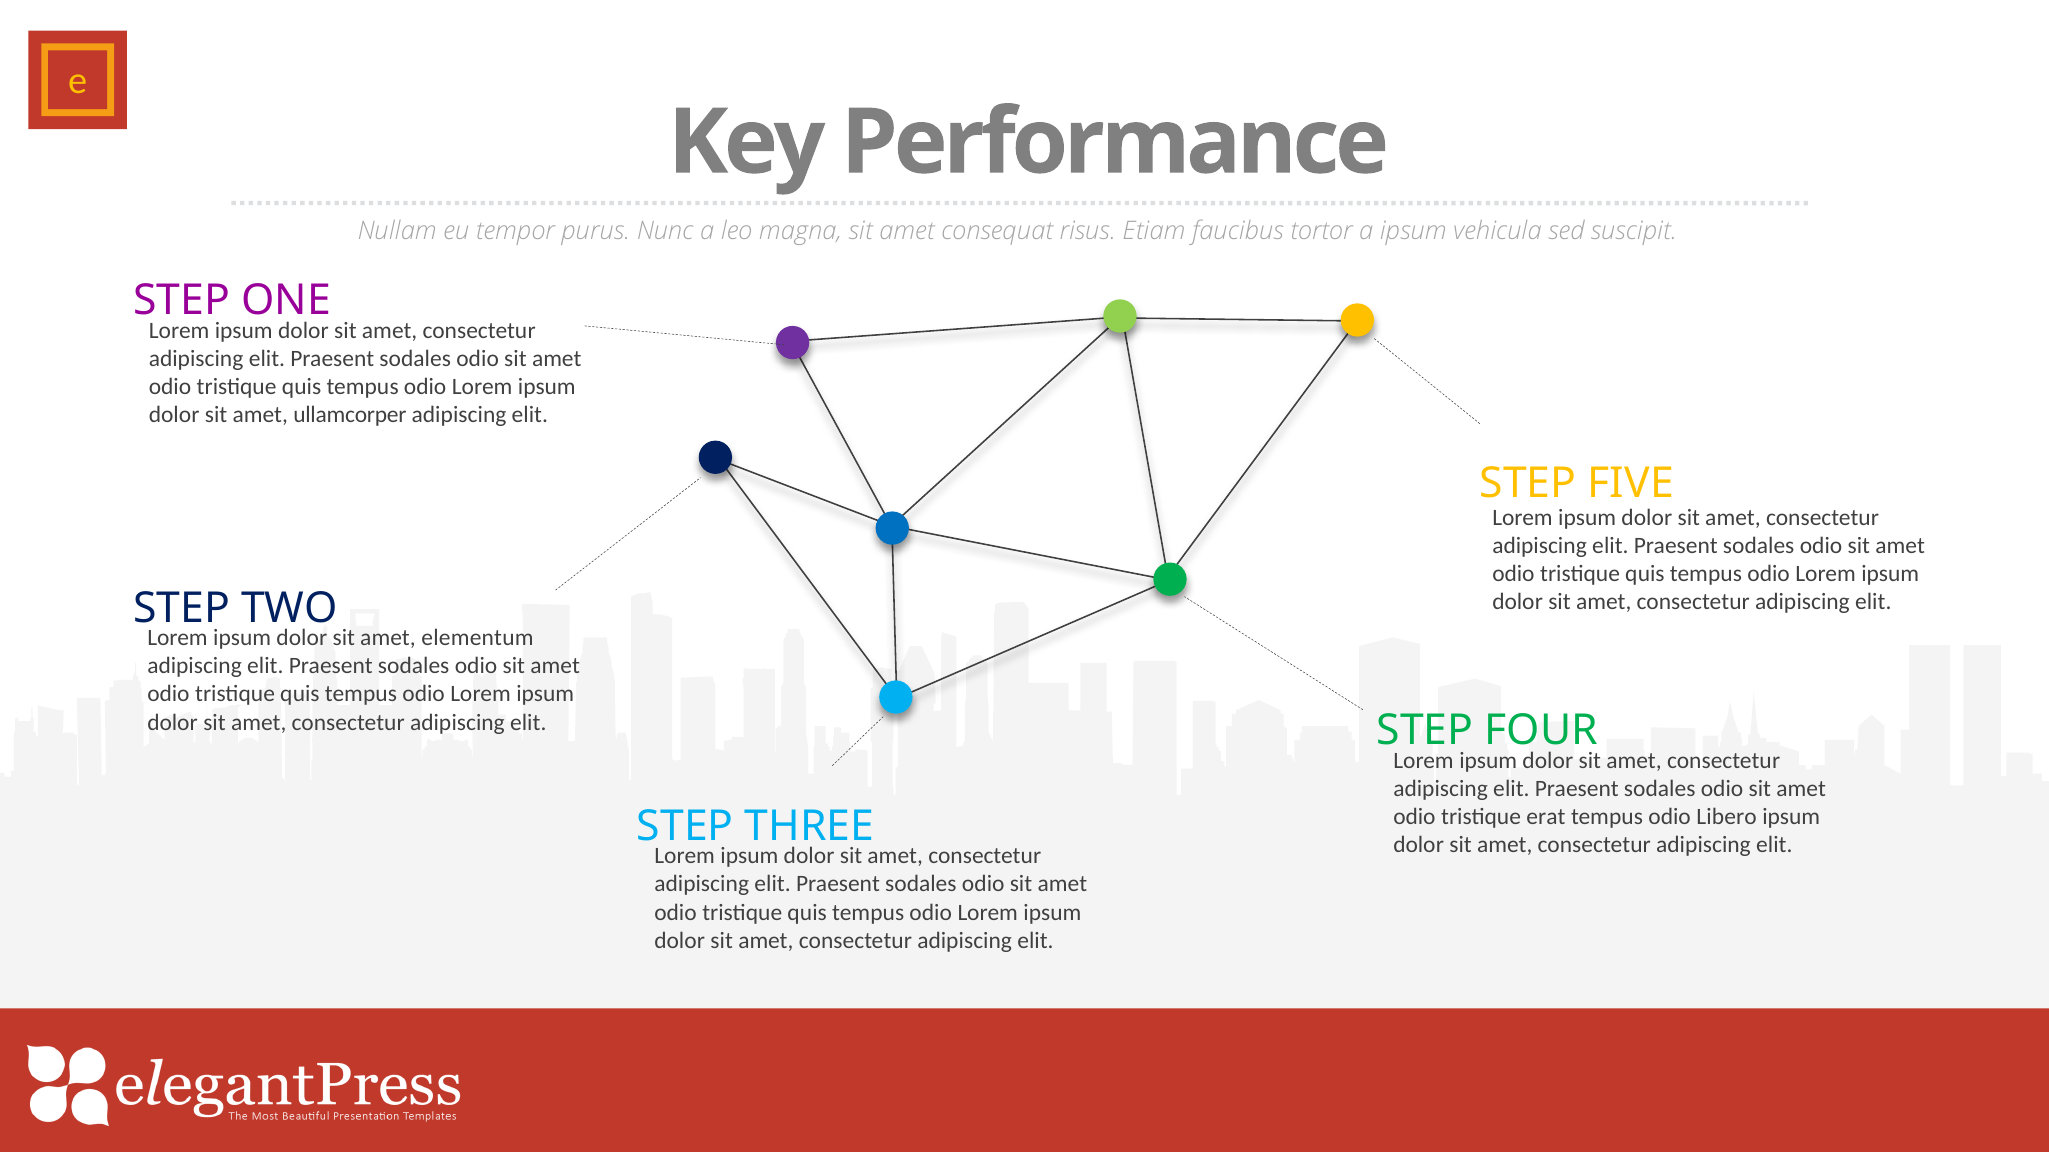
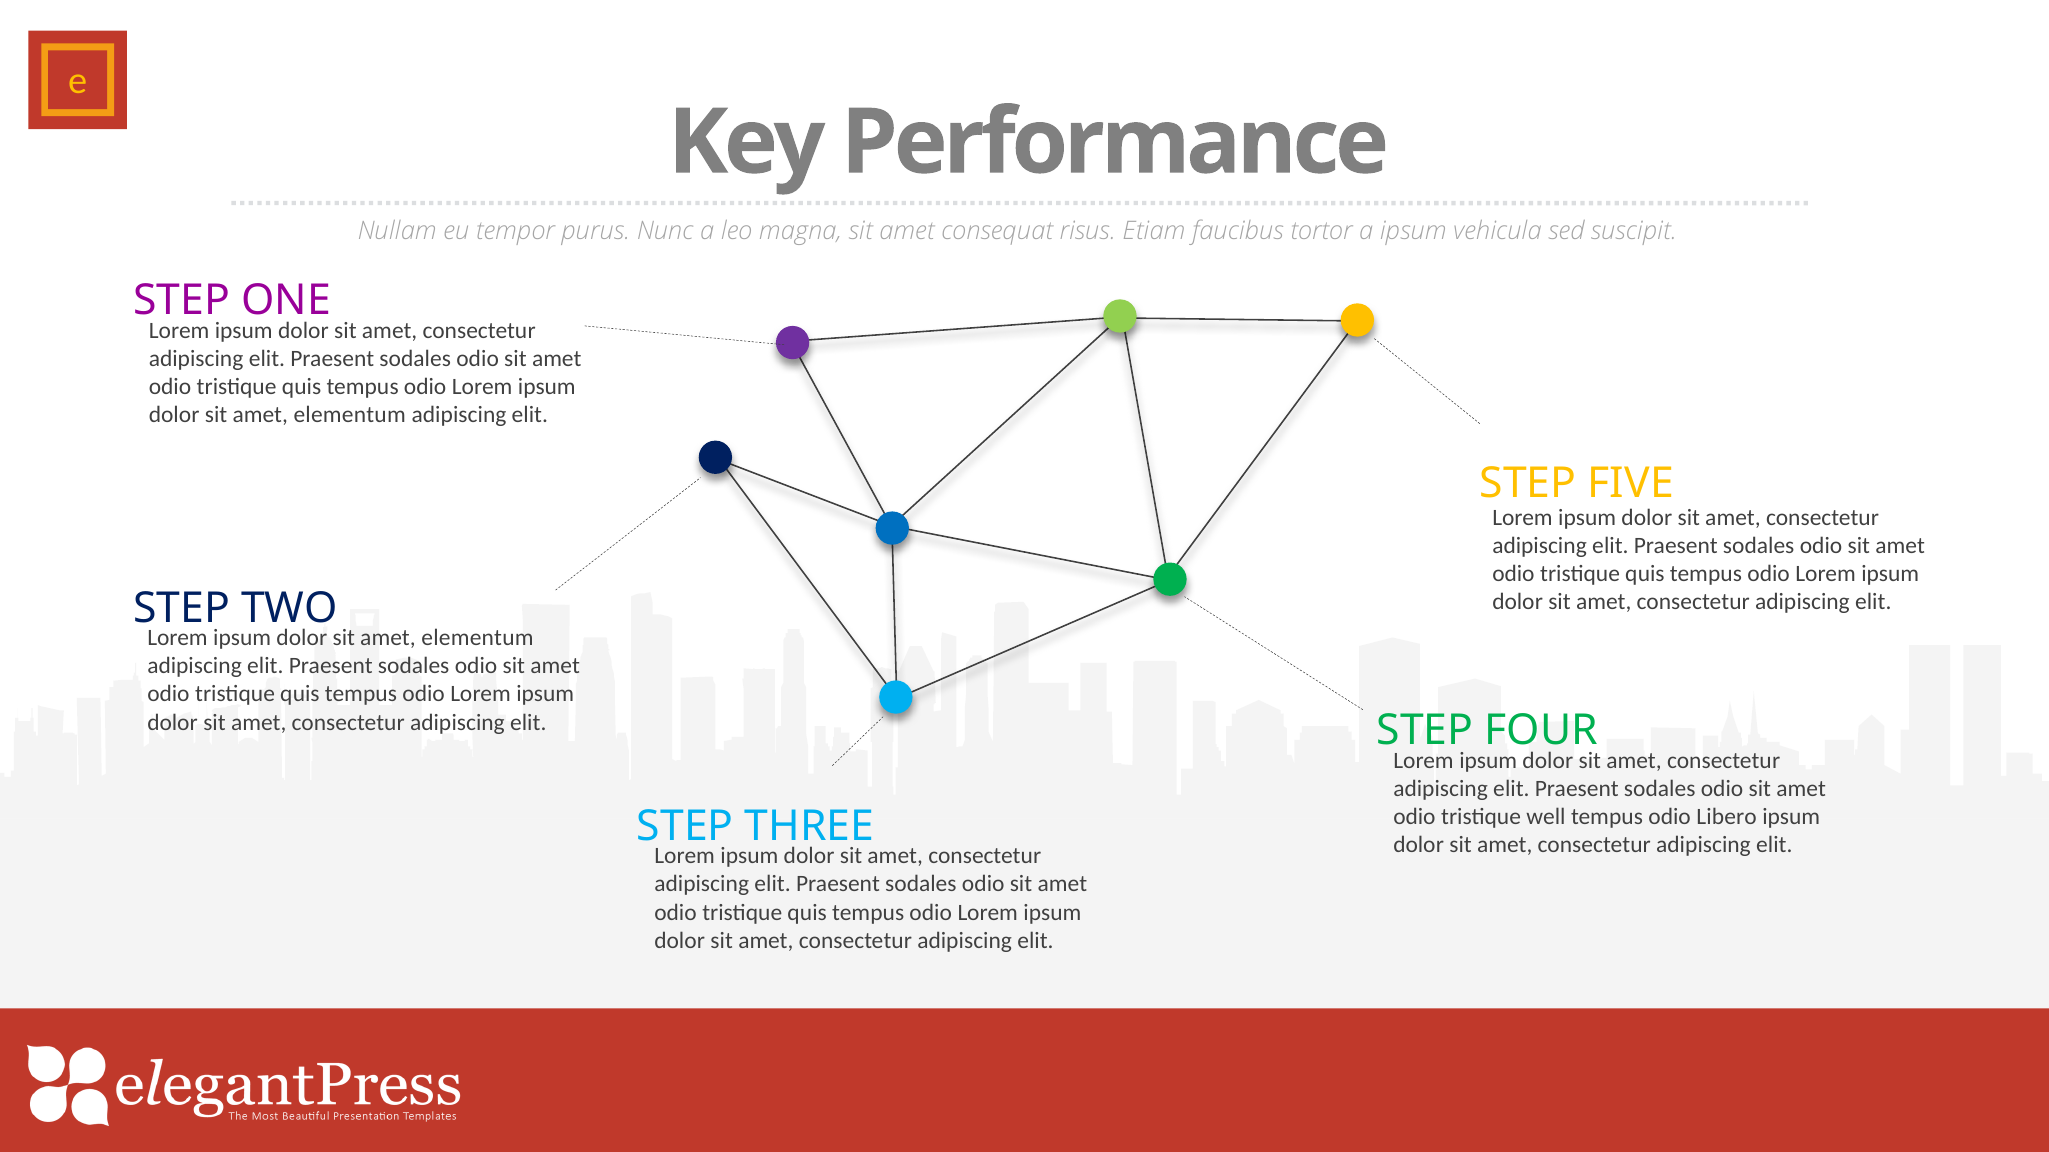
ullamcorper at (350, 415): ullamcorper -> elementum
erat: erat -> well
